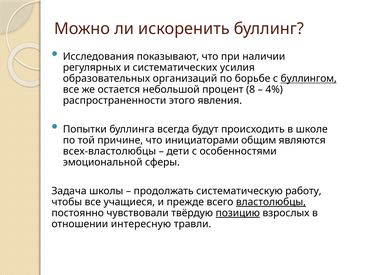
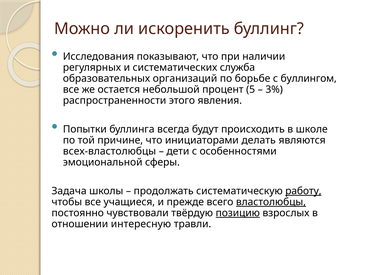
усилия: усилия -> служба
буллингом underline: present -> none
8: 8 -> 5
4%: 4% -> 3%
общим: общим -> делать
работу underline: none -> present
